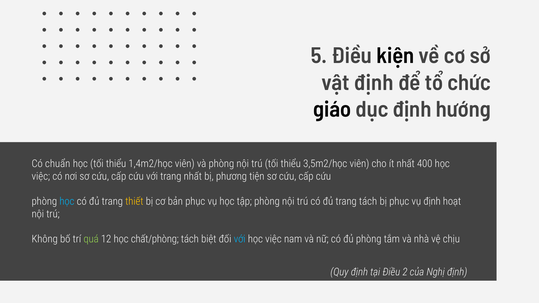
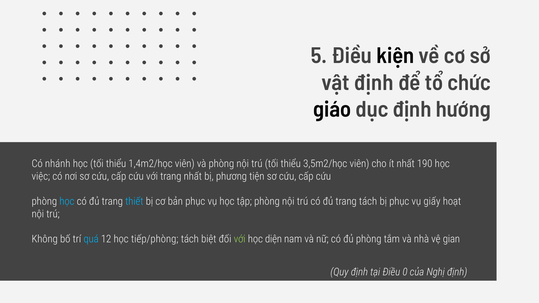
chuẩn: chuẩn -> nhánh
400: 400 -> 190
thiết colour: yellow -> light blue
vụ định: định -> giấy
quá colour: light green -> light blue
chất/phòng: chất/phòng -> tiếp/phòng
với at (240, 239) colour: light blue -> light green
việc at (273, 239): việc -> diện
chịu: chịu -> gian
2: 2 -> 0
